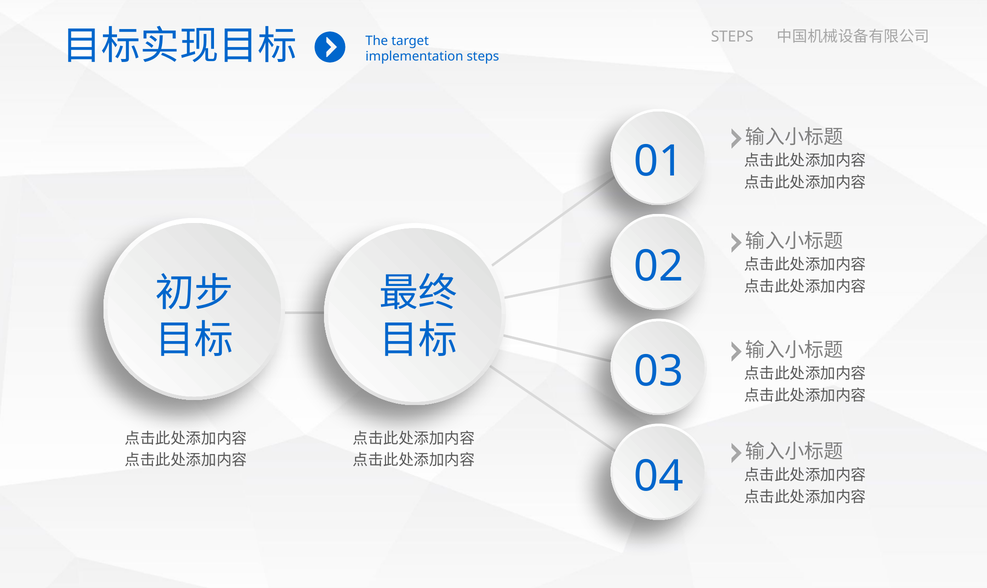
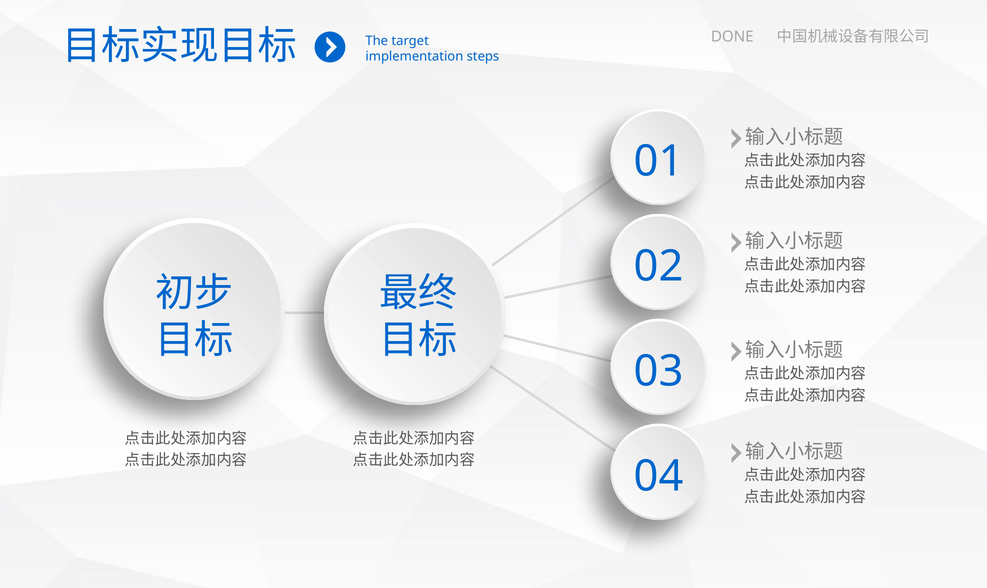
STEPS at (732, 36): STEPS -> DONE
